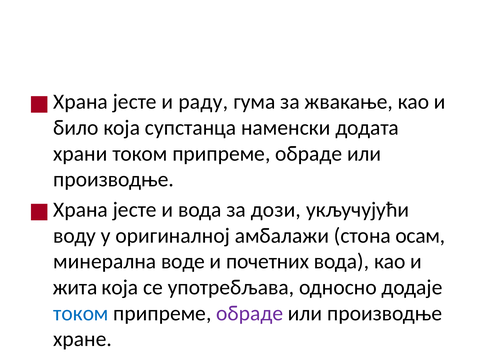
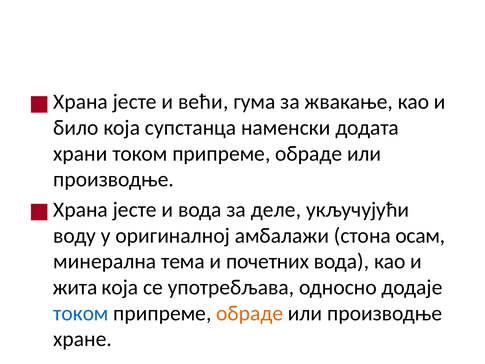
раду: раду -> већи
дози: дози -> деле
воде: воде -> тема
обраде at (250, 313) colour: purple -> orange
